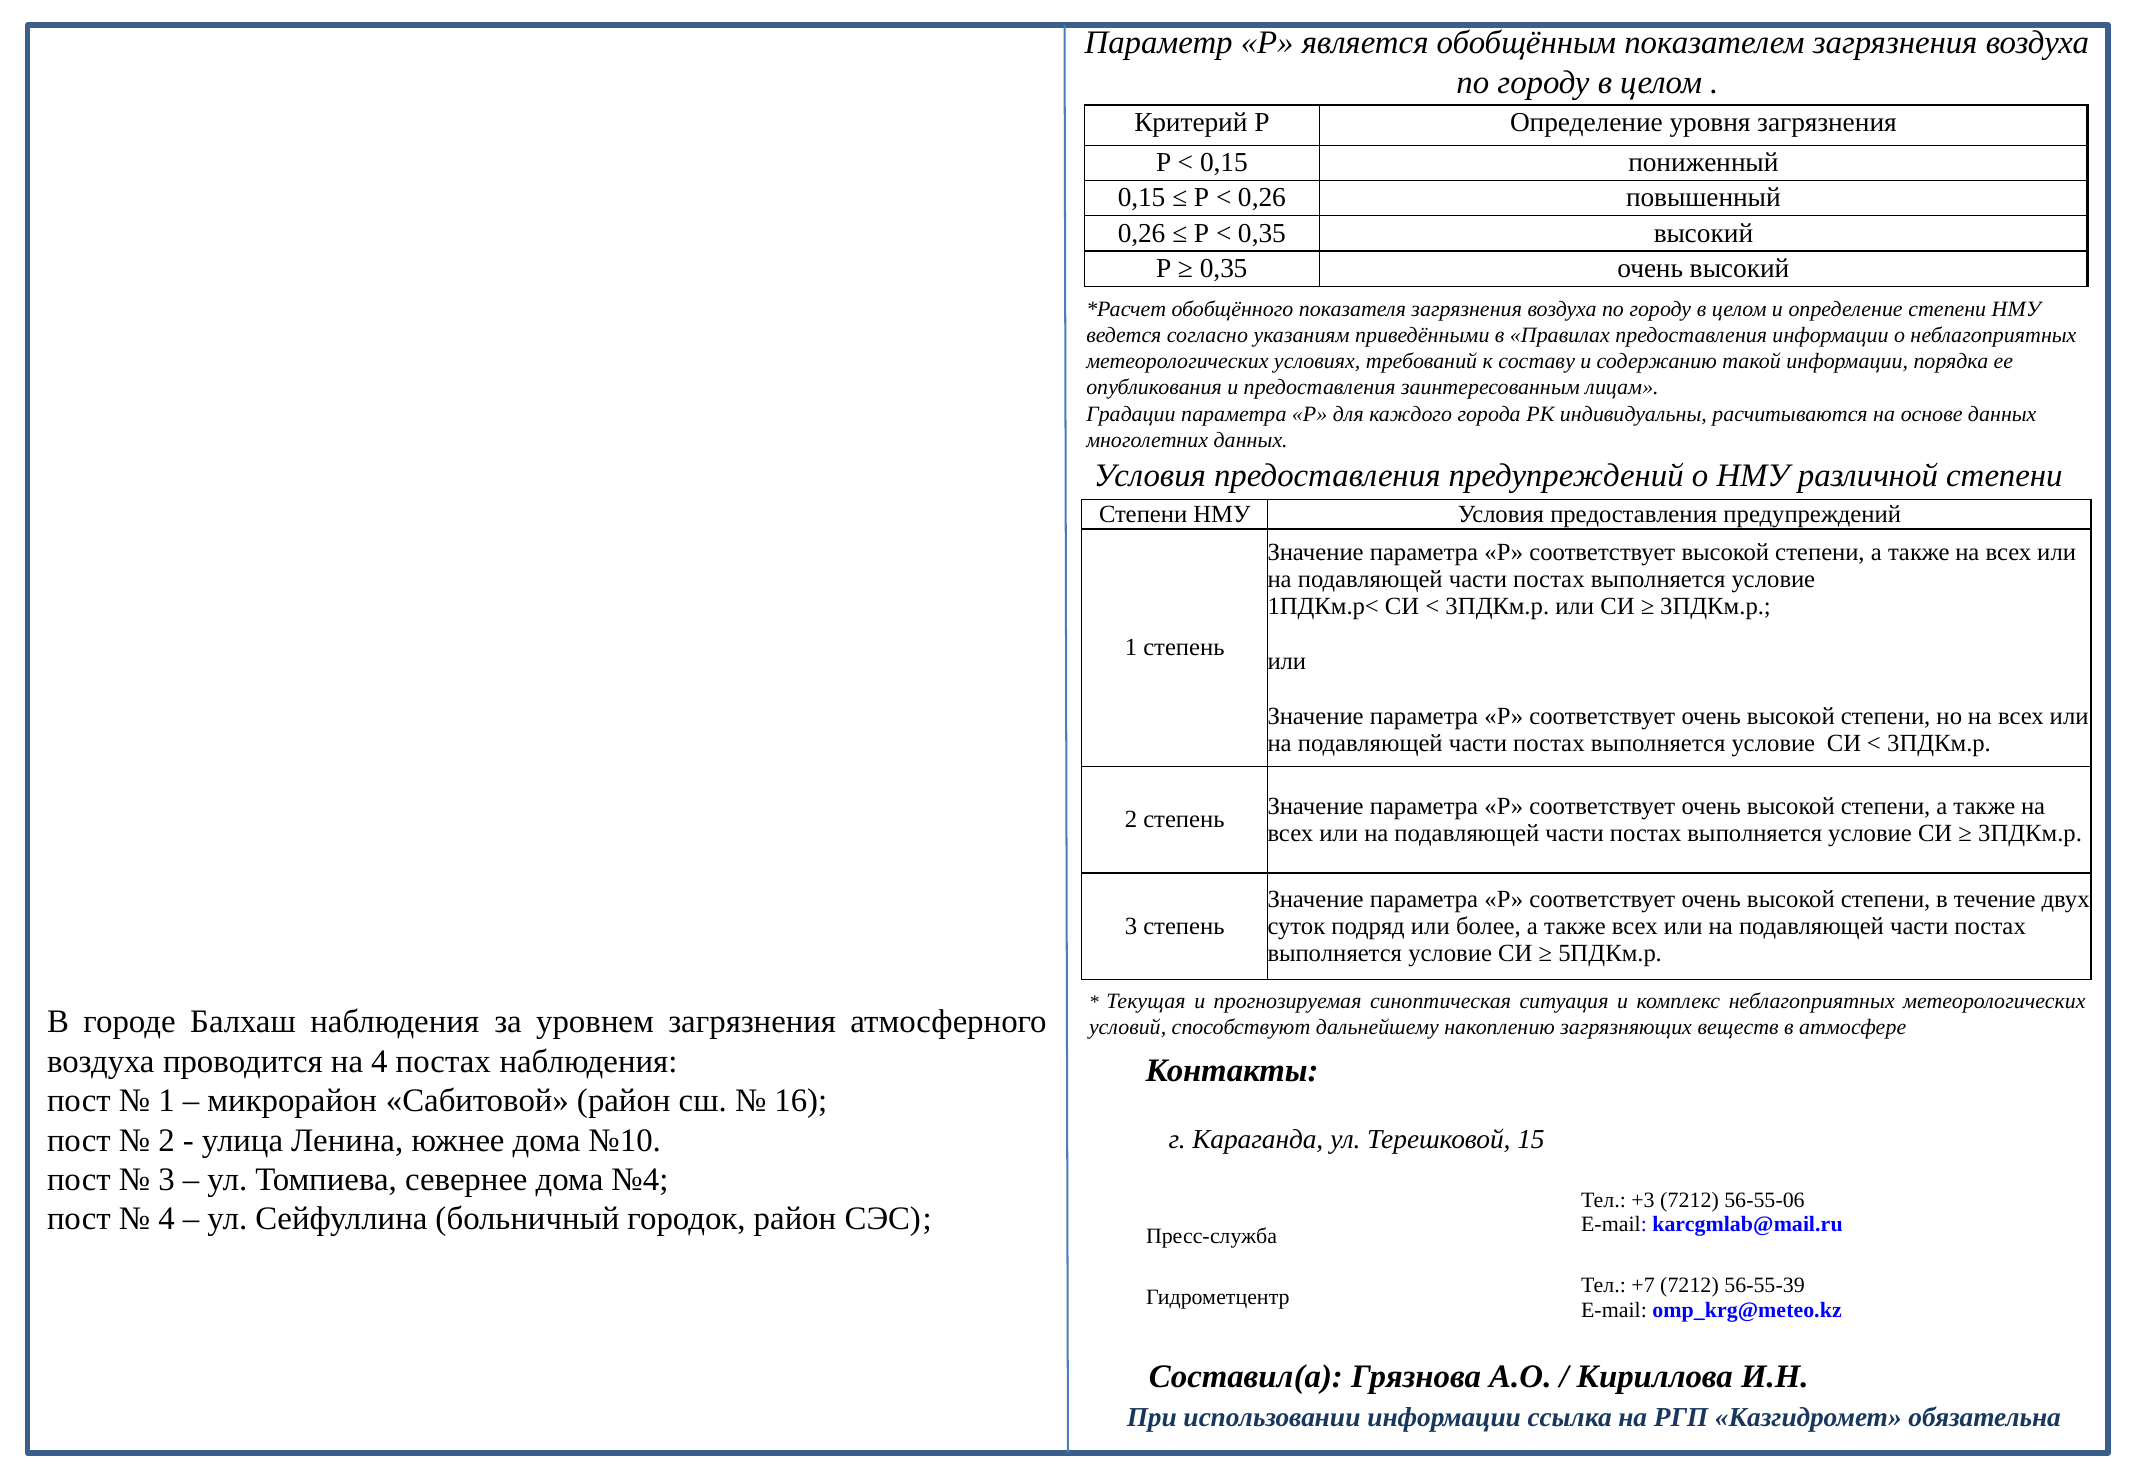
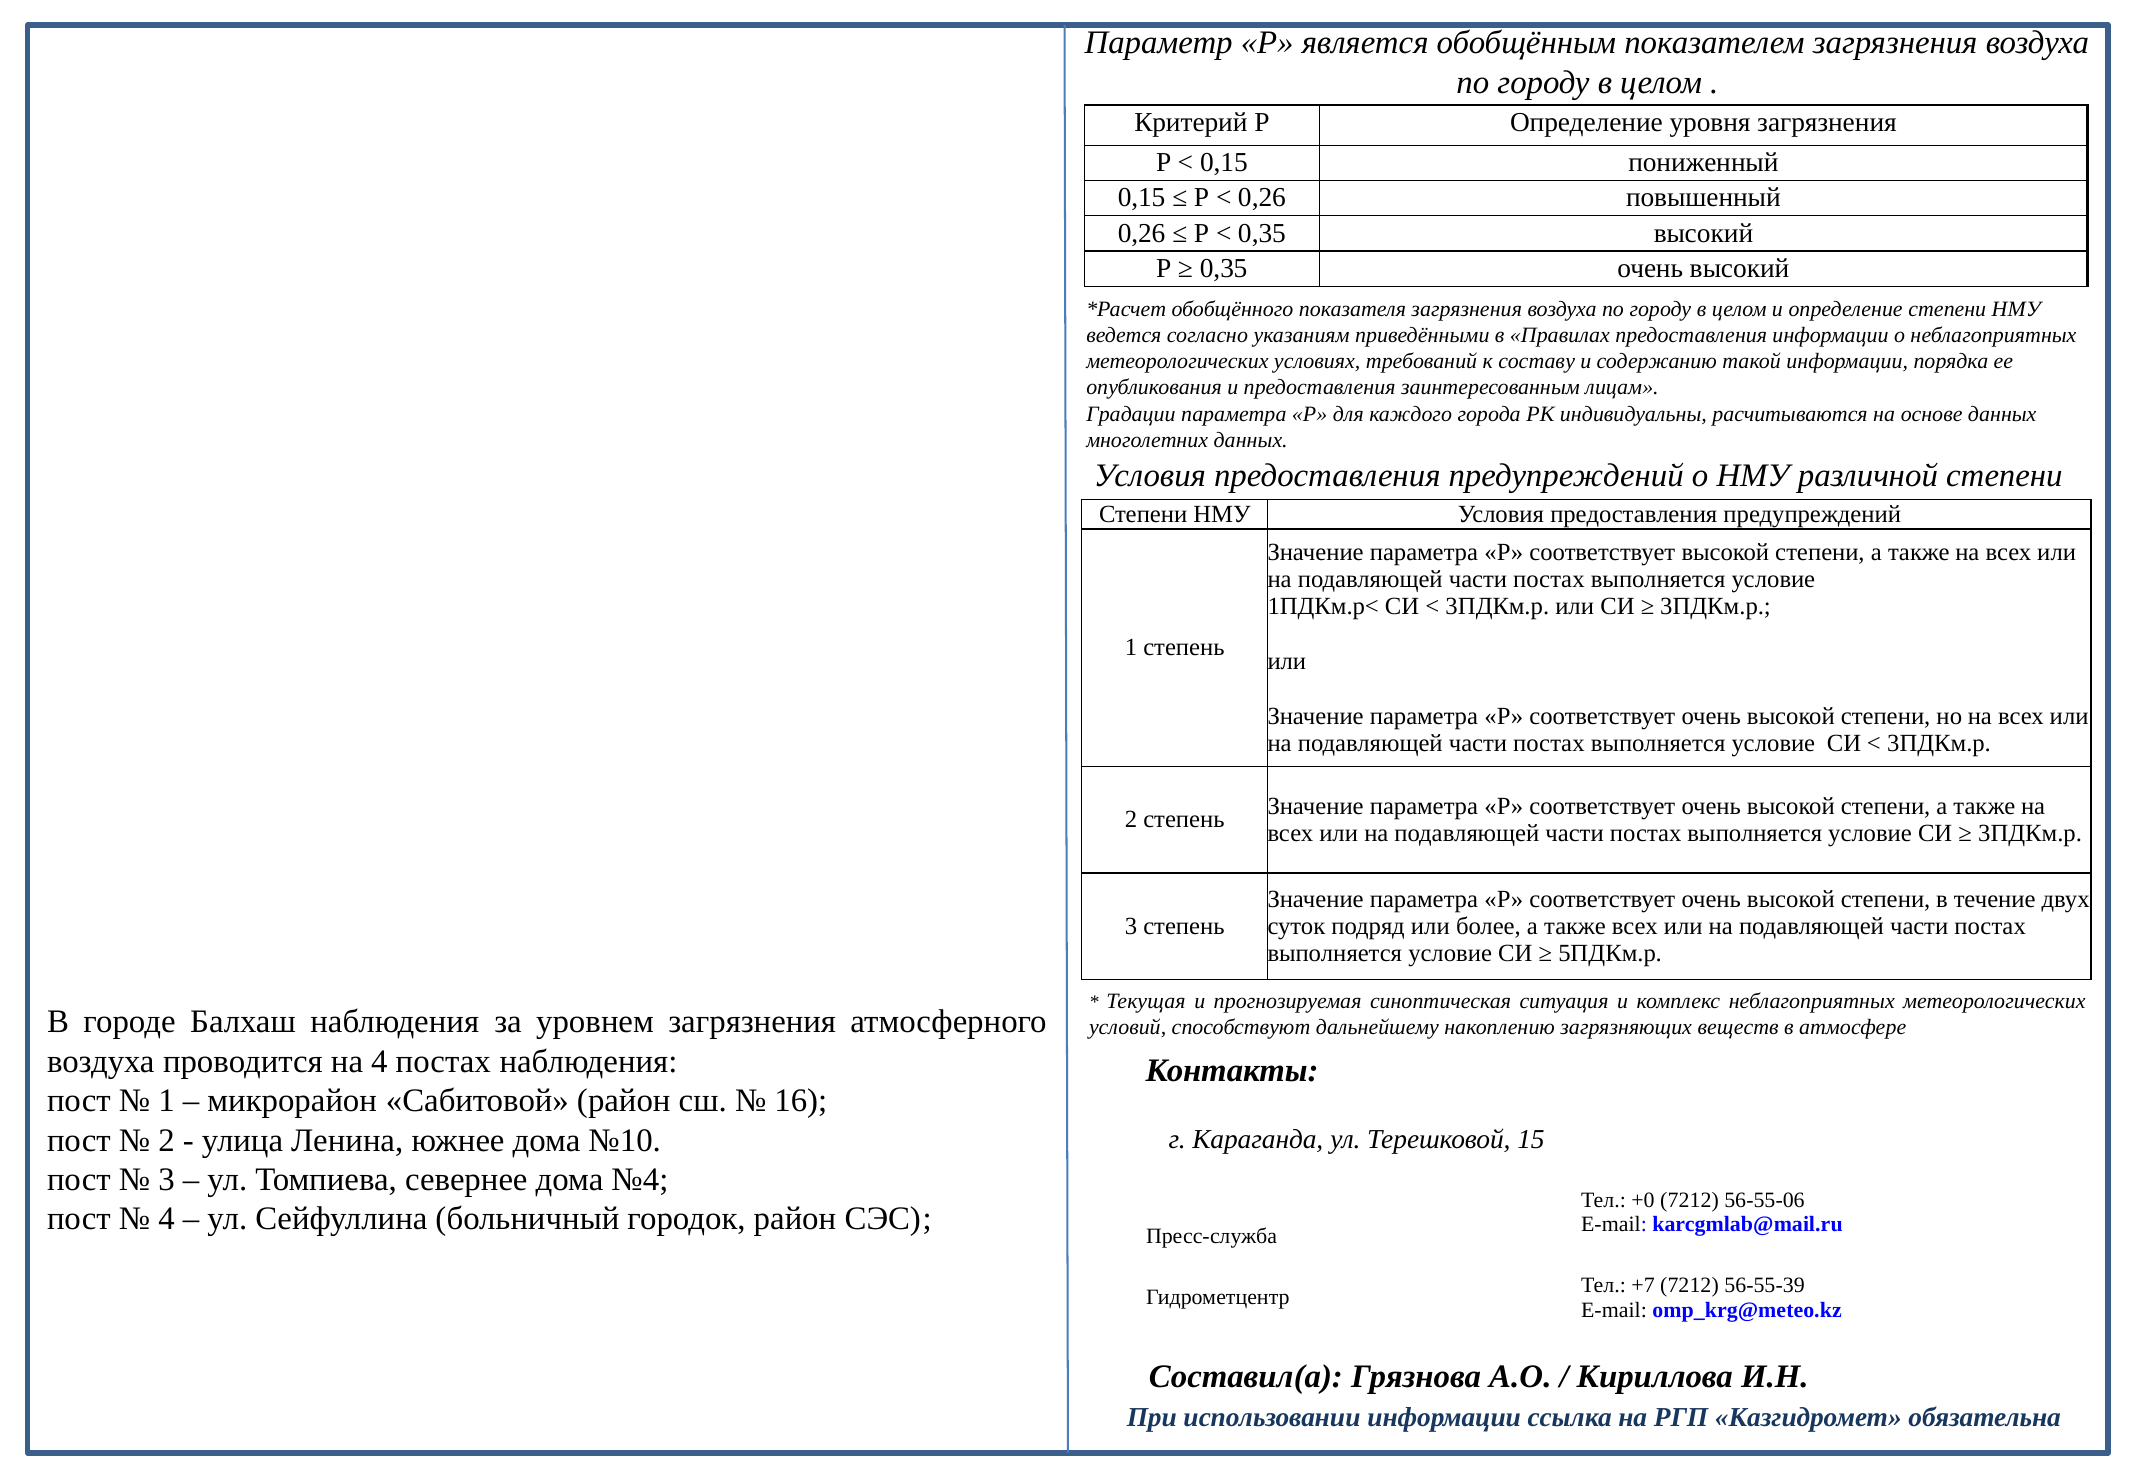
+3: +3 -> +0
